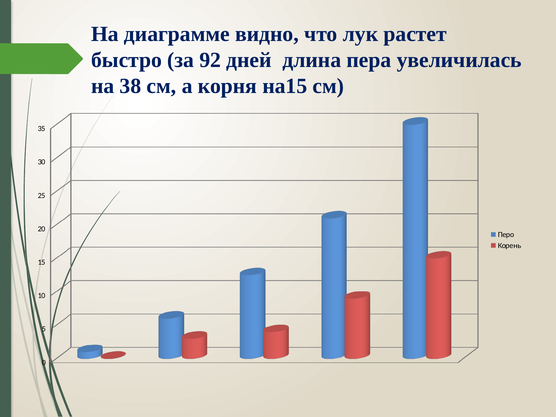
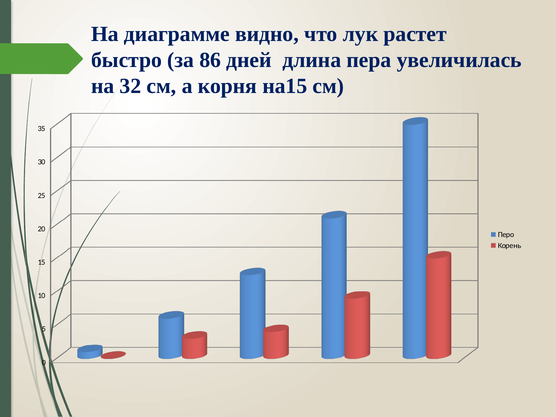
92: 92 -> 86
38: 38 -> 32
